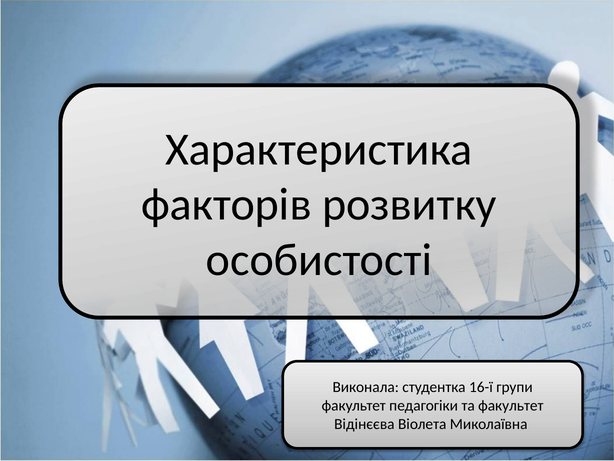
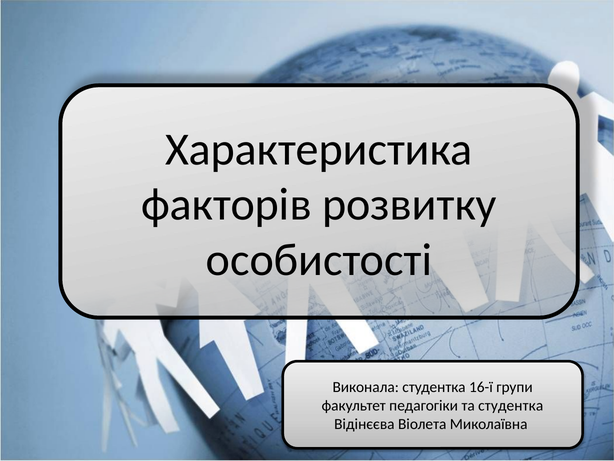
та факультет: факультет -> студентка
